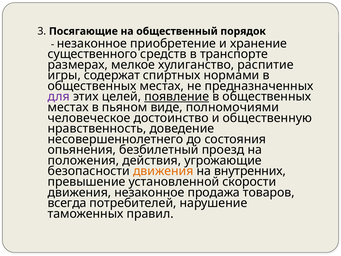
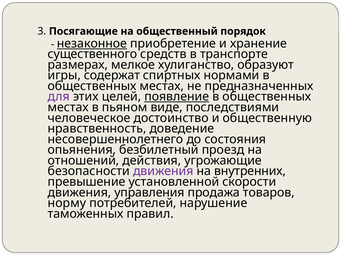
незаконное at (92, 43) underline: none -> present
распитие: распитие -> образуют
полномочиями: полномочиями -> последствиями
положения: положения -> отношений
движения at (163, 171) colour: orange -> purple
движения незаконное: незаконное -> управления
всегда: всегда -> норму
